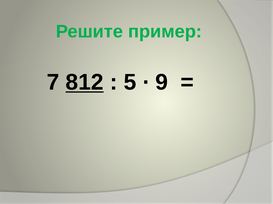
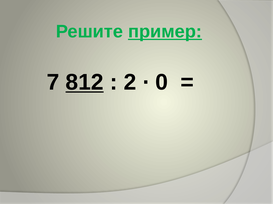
пример underline: none -> present
5: 5 -> 2
9: 9 -> 0
